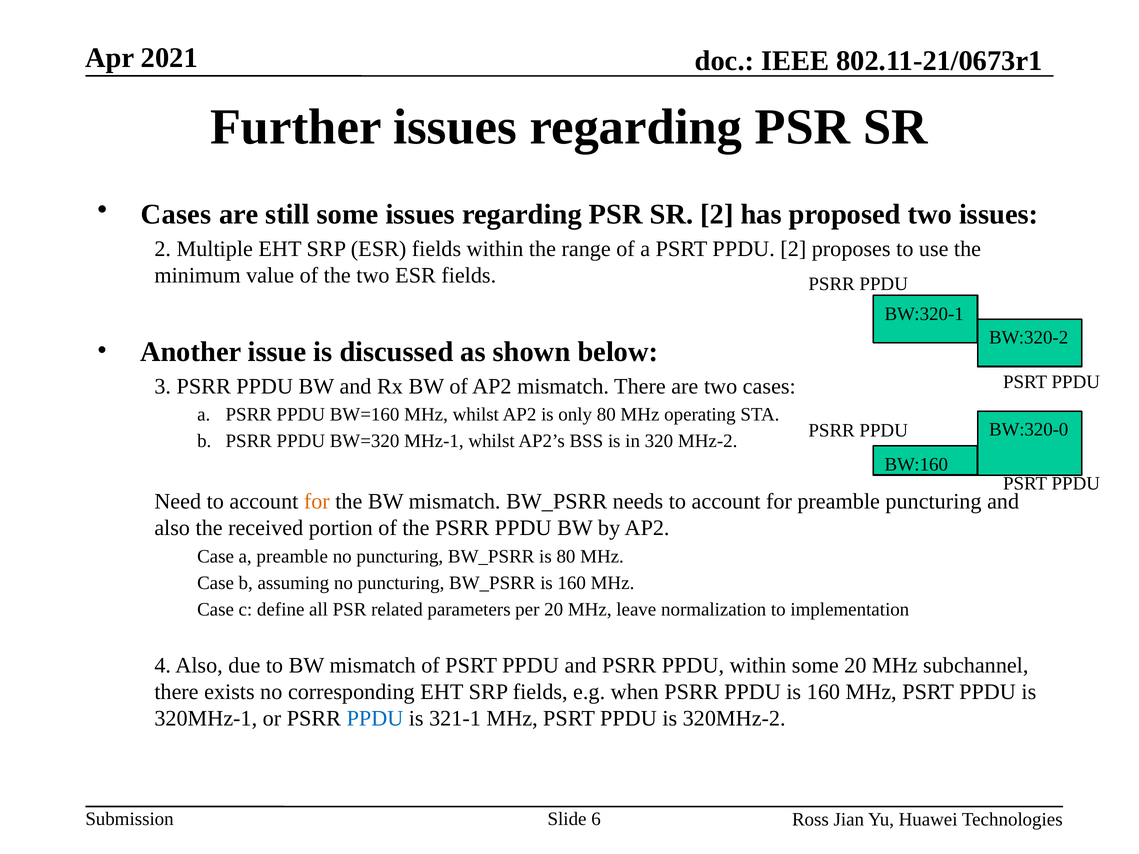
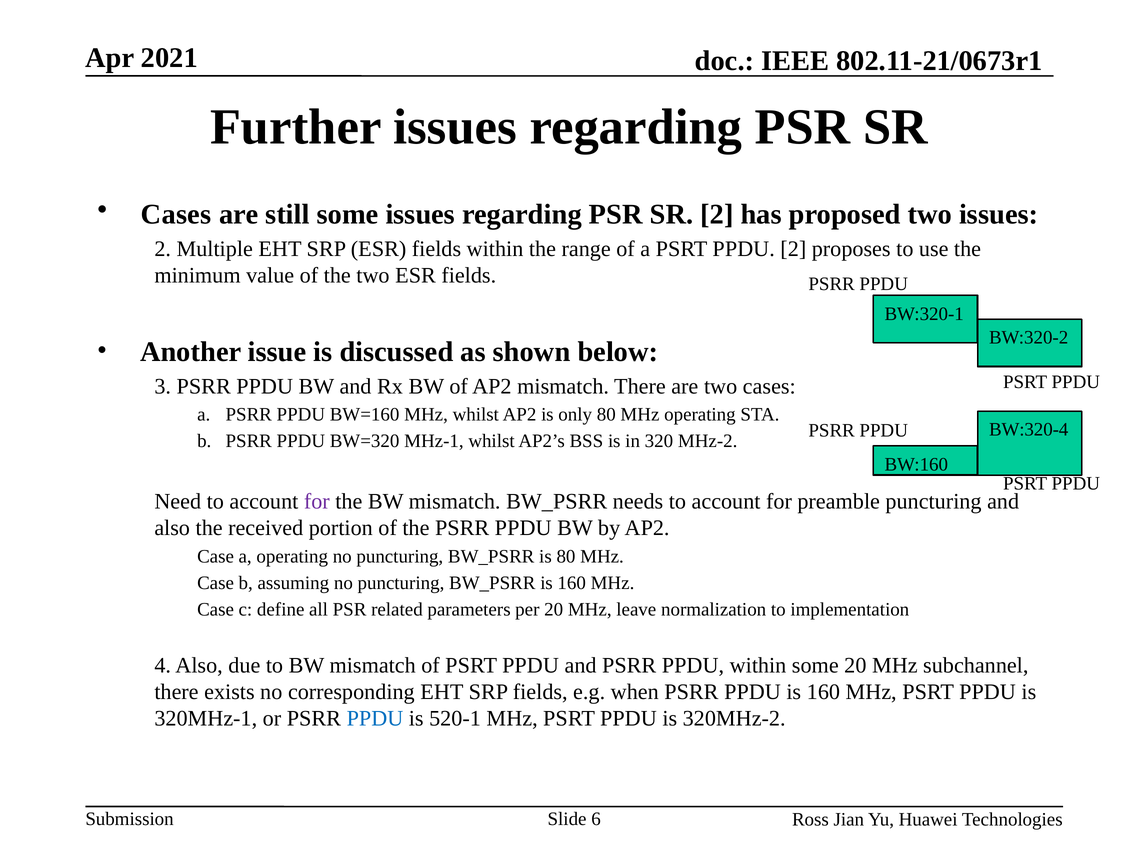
BW:320-0: BW:320-0 -> BW:320-4
for at (317, 502) colour: orange -> purple
a preamble: preamble -> operating
321-1: 321-1 -> 520-1
